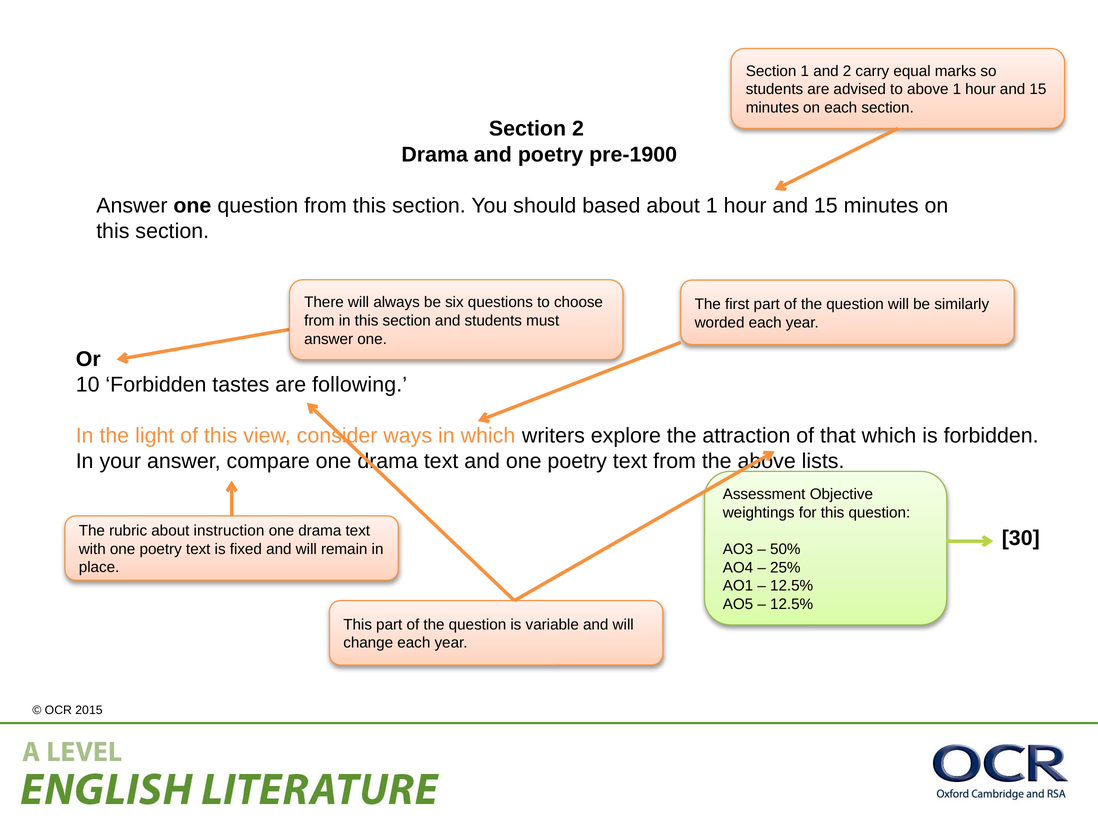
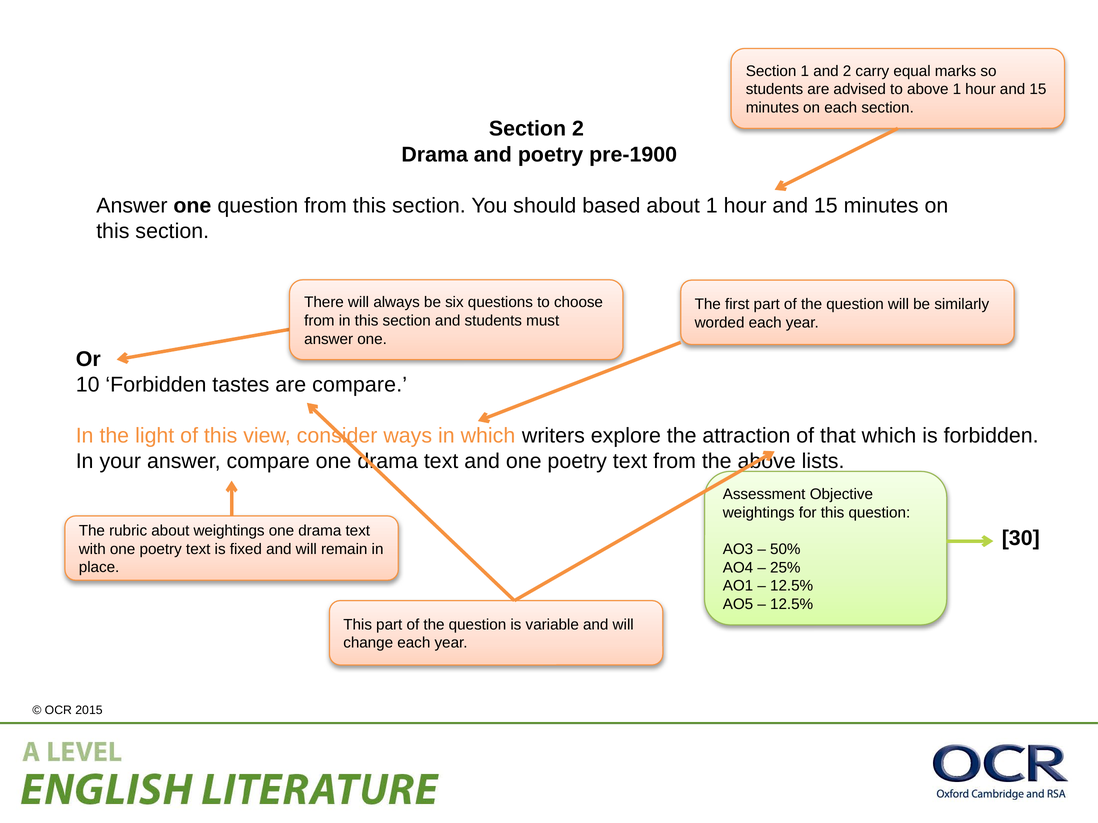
are following: following -> compare
about instruction: instruction -> weightings
